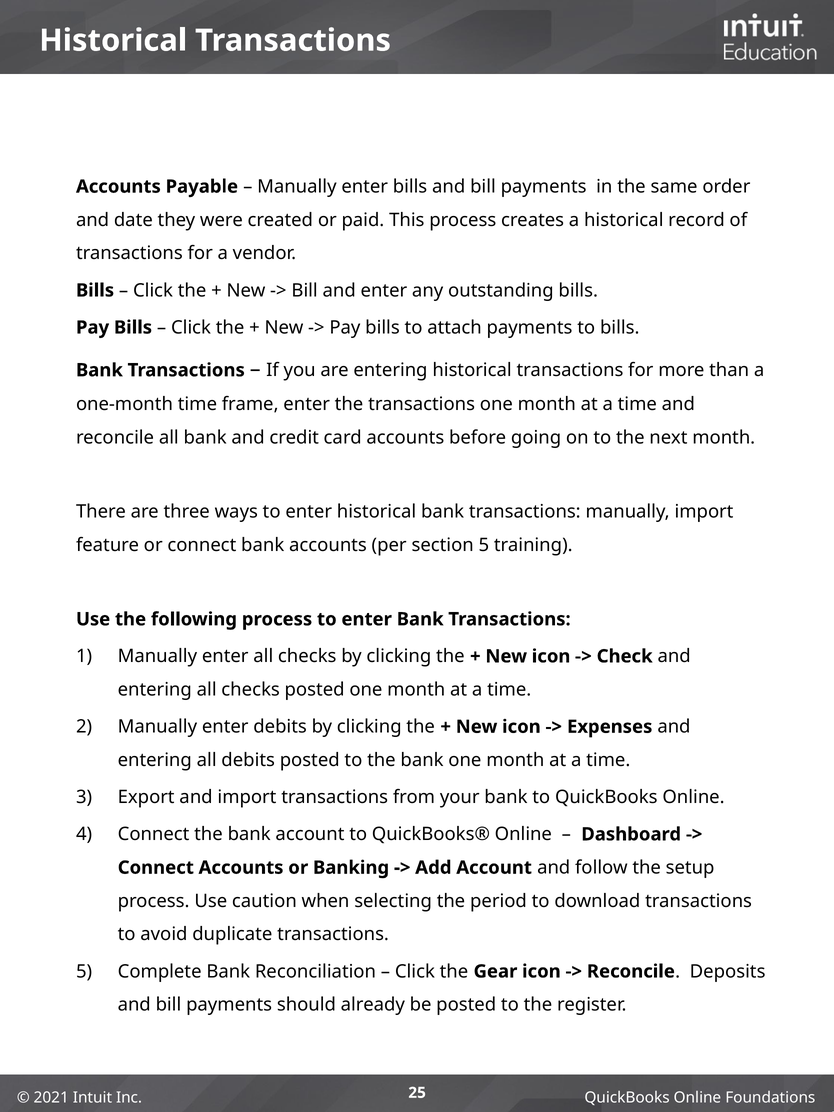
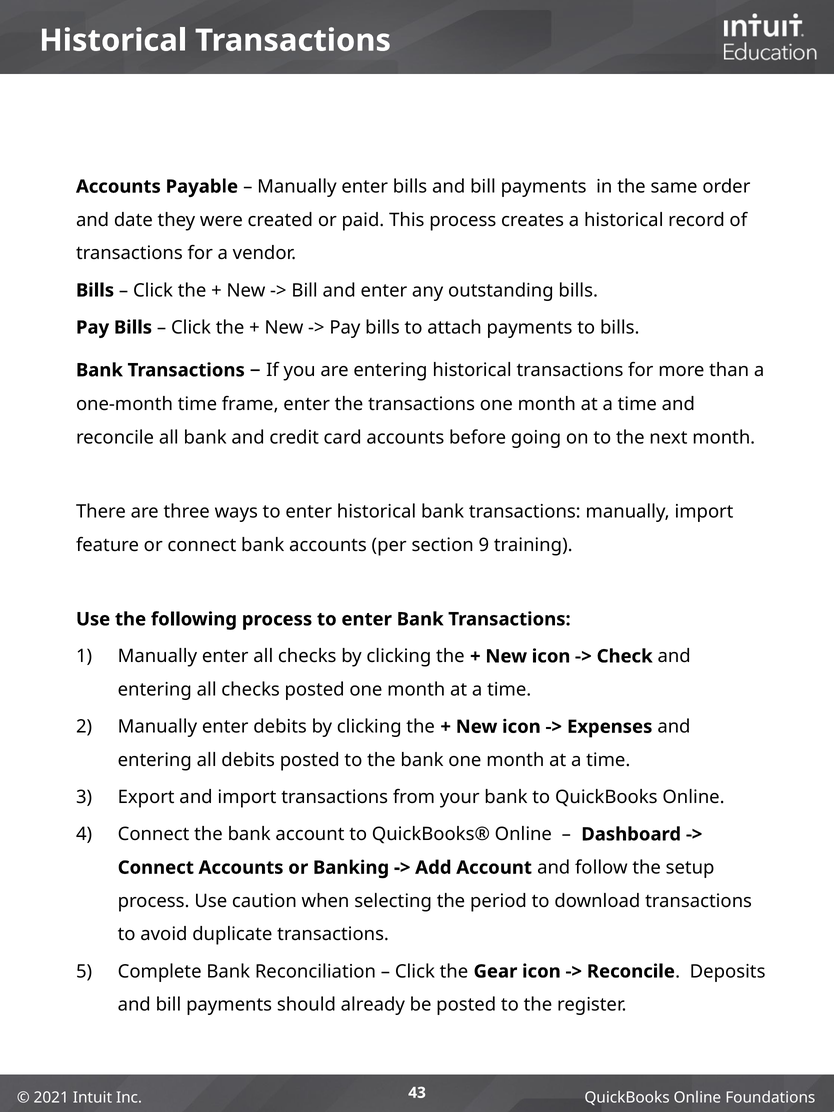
section 5: 5 -> 9
25: 25 -> 43
